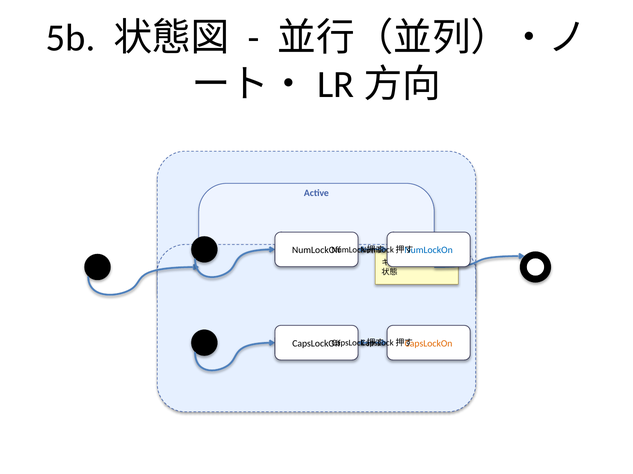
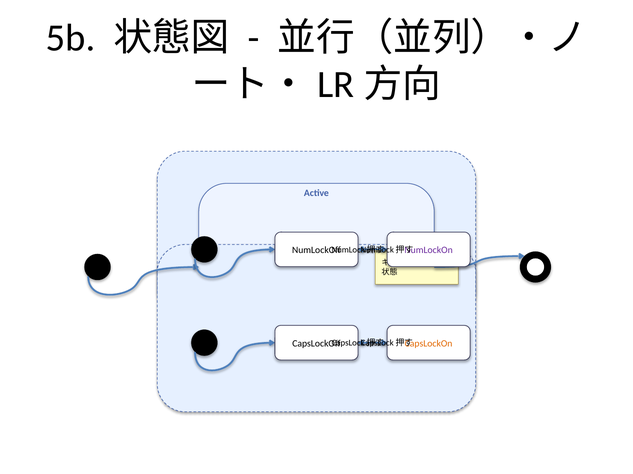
NumLockOn colour: blue -> purple
